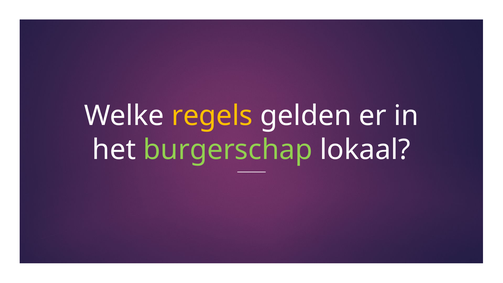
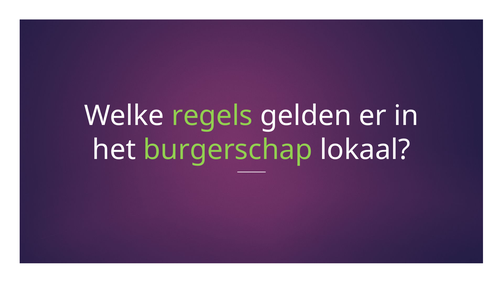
regels colour: yellow -> light green
